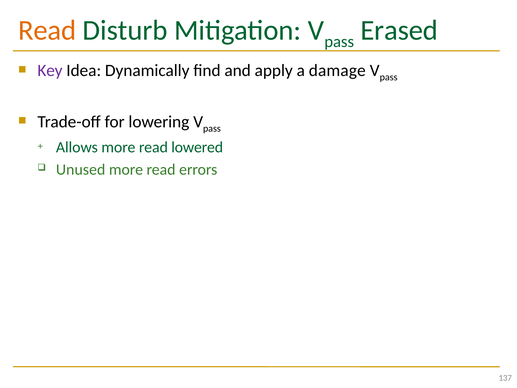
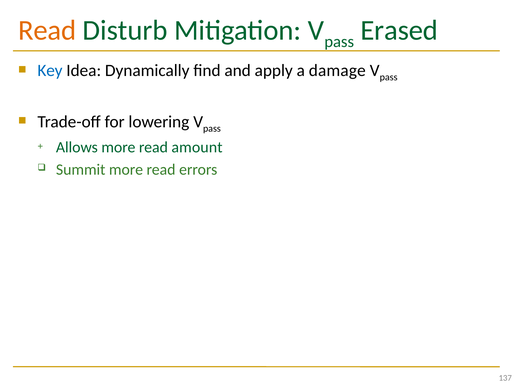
Key colour: purple -> blue
lowered: lowered -> amount
Unused: Unused -> Summit
